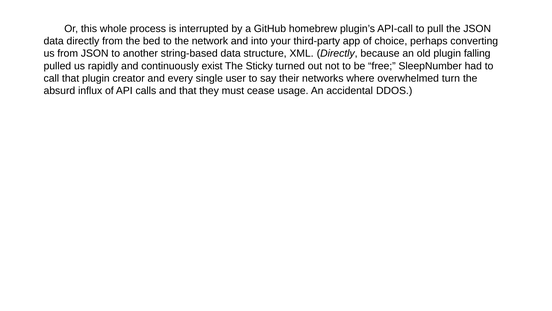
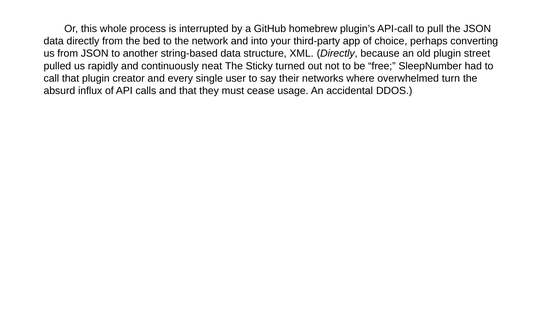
falling: falling -> street
exist: exist -> neat
